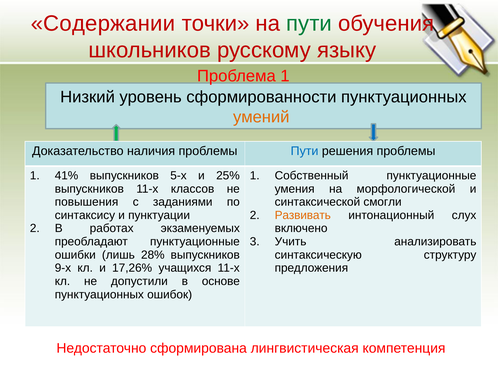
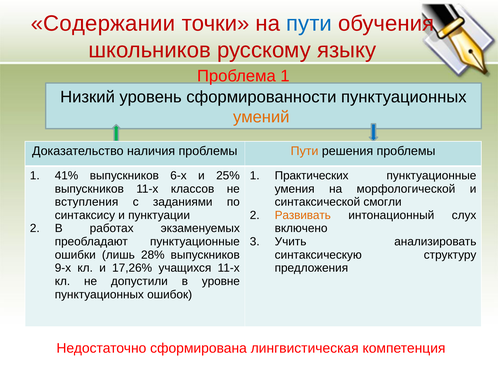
пути at (309, 24) colour: green -> blue
Пути at (305, 151) colour: blue -> orange
5-х: 5-х -> 6-х
Собственный: Собственный -> Практических
повышения: повышения -> вступления
основе: основе -> уровне
